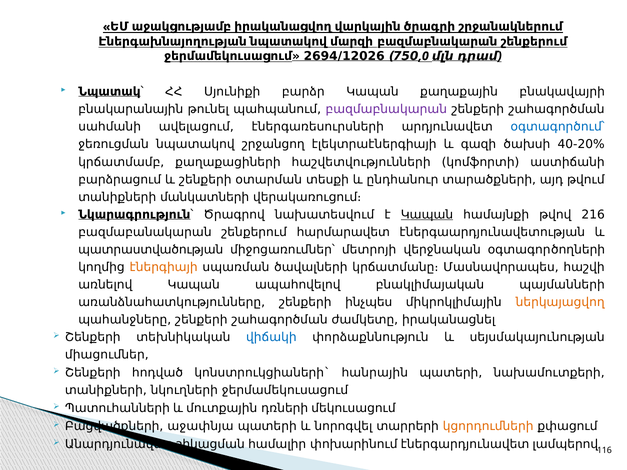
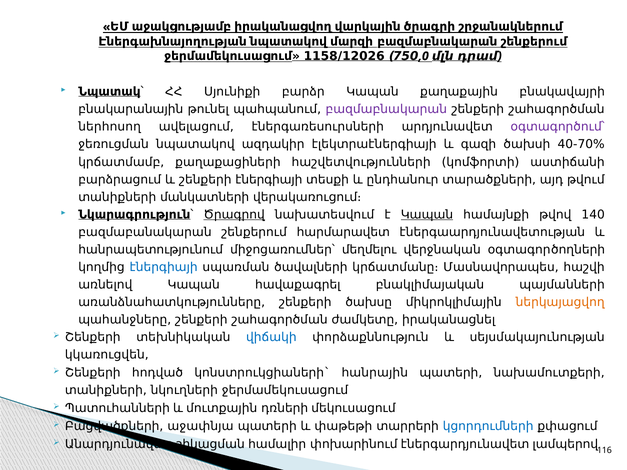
2694/12026: 2694/12026 -> 1158/12026
սահմանի: սահմանի -> ներհոսող
օգտագործում՝ colour: blue -> purple
շրջանցող: շրջանցող -> ազդակիր
40-20%: 40-20% -> 40-70%
շենքերի օտարման: օտարման -> էներգիայի
Ծրագրով underline: none -> present
216: 216 -> 140
պատրաստվածության: պատրաստվածության -> հանրապետությունում
մետրոյի: մետրոյի -> մեղմելու
էներգիայի at (164, 267) colour: orange -> blue
ապահովելով: ապահովելով -> հավաքագրել
ինչպես: ինչպես -> ծախսը
միացումներ: միացումներ -> կկառուցվեն
նորոգվել: նորոգվել -> փաթեթի
կցորդումների colour: orange -> blue
